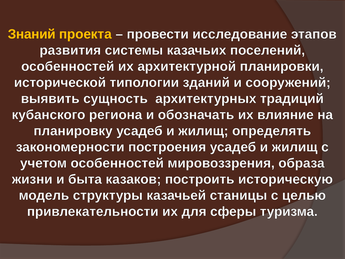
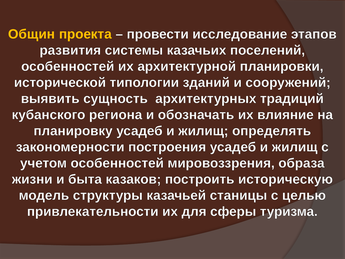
Знаний: Знаний -> Общин
